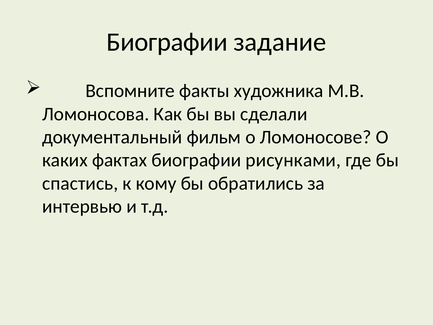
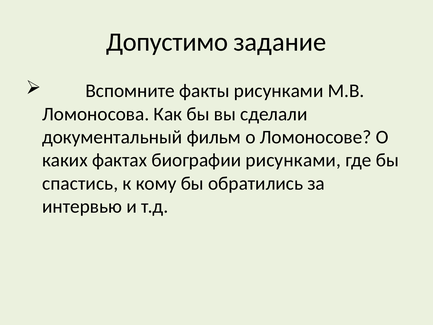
Биографии at (167, 42): Биографии -> Допустимо
факты художника: художника -> рисунками
